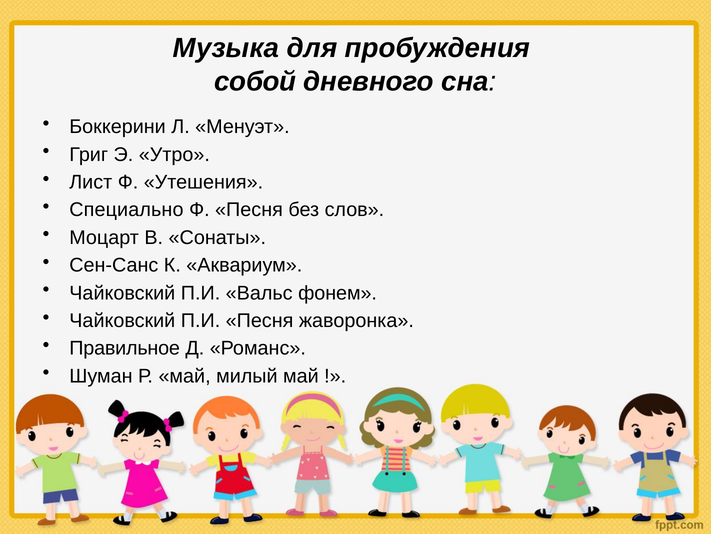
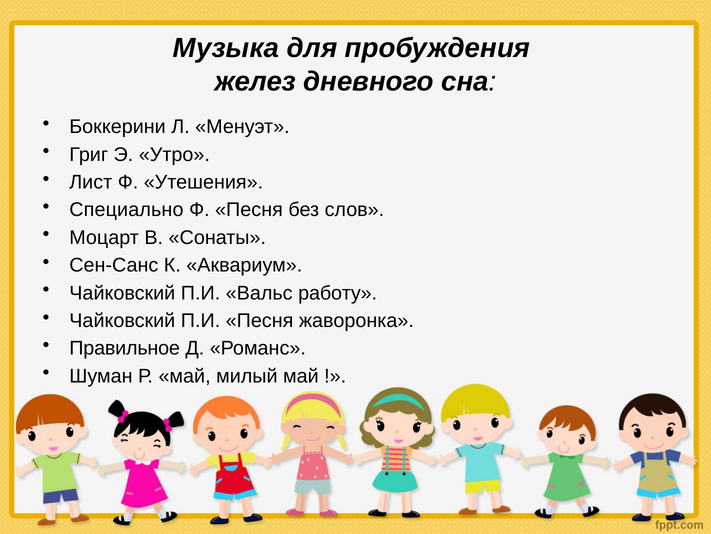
собой: собой -> желез
фонем: фонем -> работу
